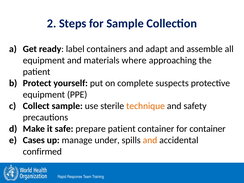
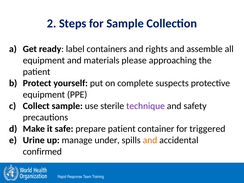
adapt: adapt -> rights
where: where -> please
technique colour: orange -> purple
for container: container -> triggered
Cases: Cases -> Urine
